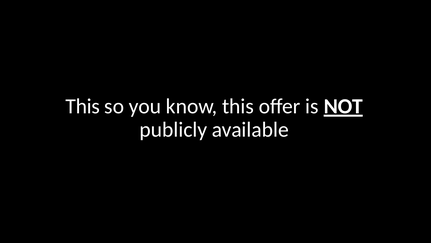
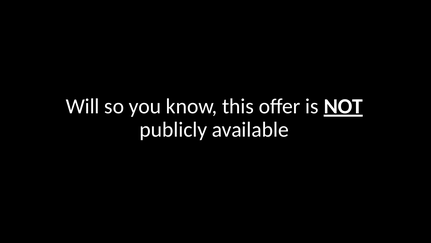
This at (83, 106): This -> Will
